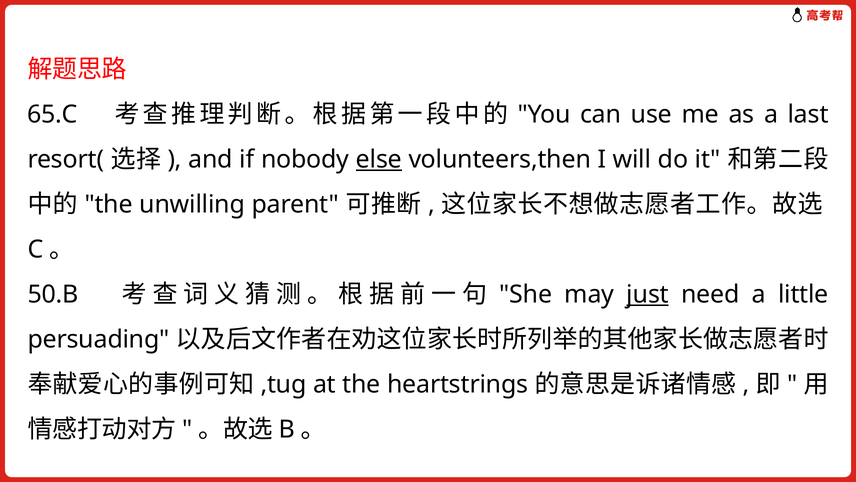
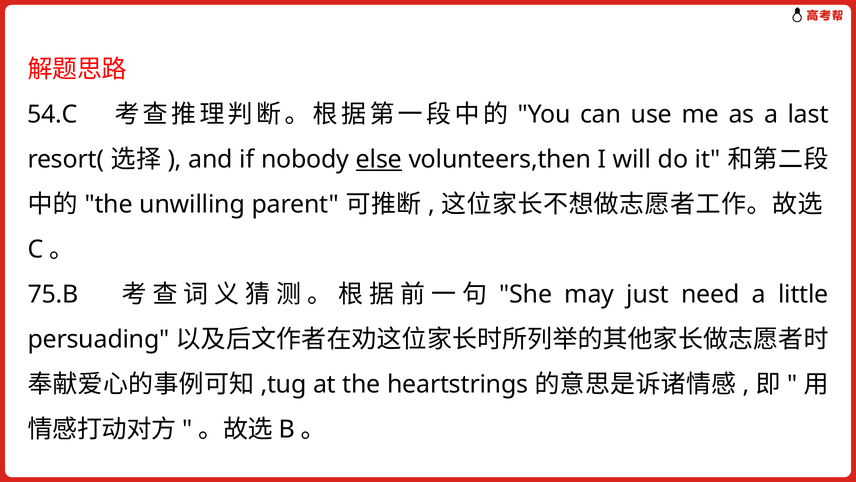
65.C: 65.C -> 54.C
50.B: 50.B -> 75.B
just underline: present -> none
